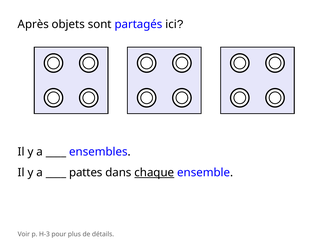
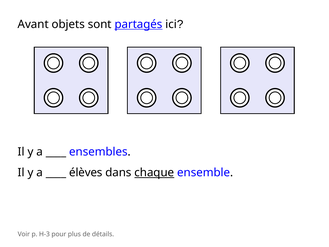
Après: Après -> Avant
partagés underline: none -> present
pattes: pattes -> élèves
